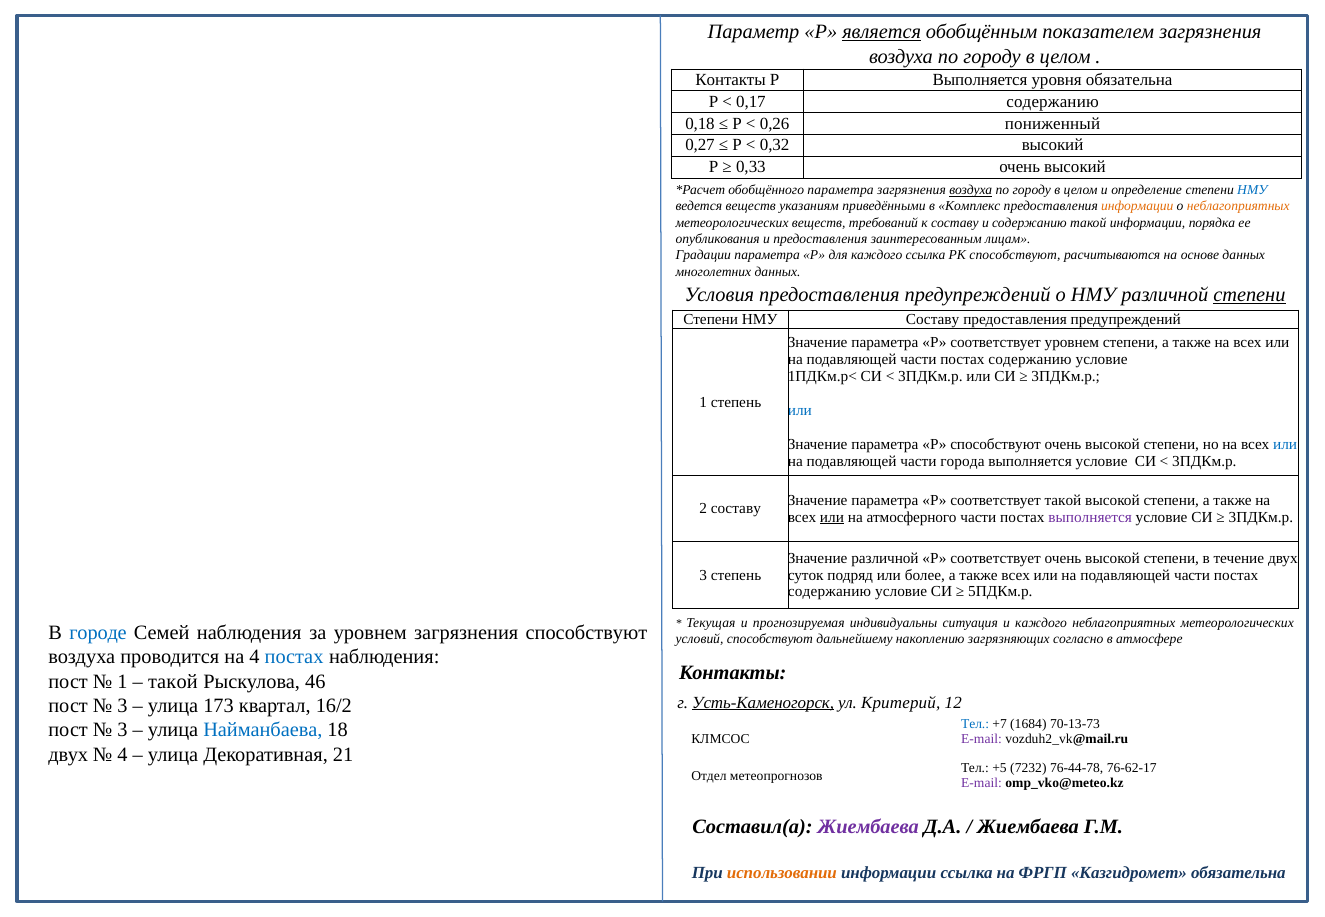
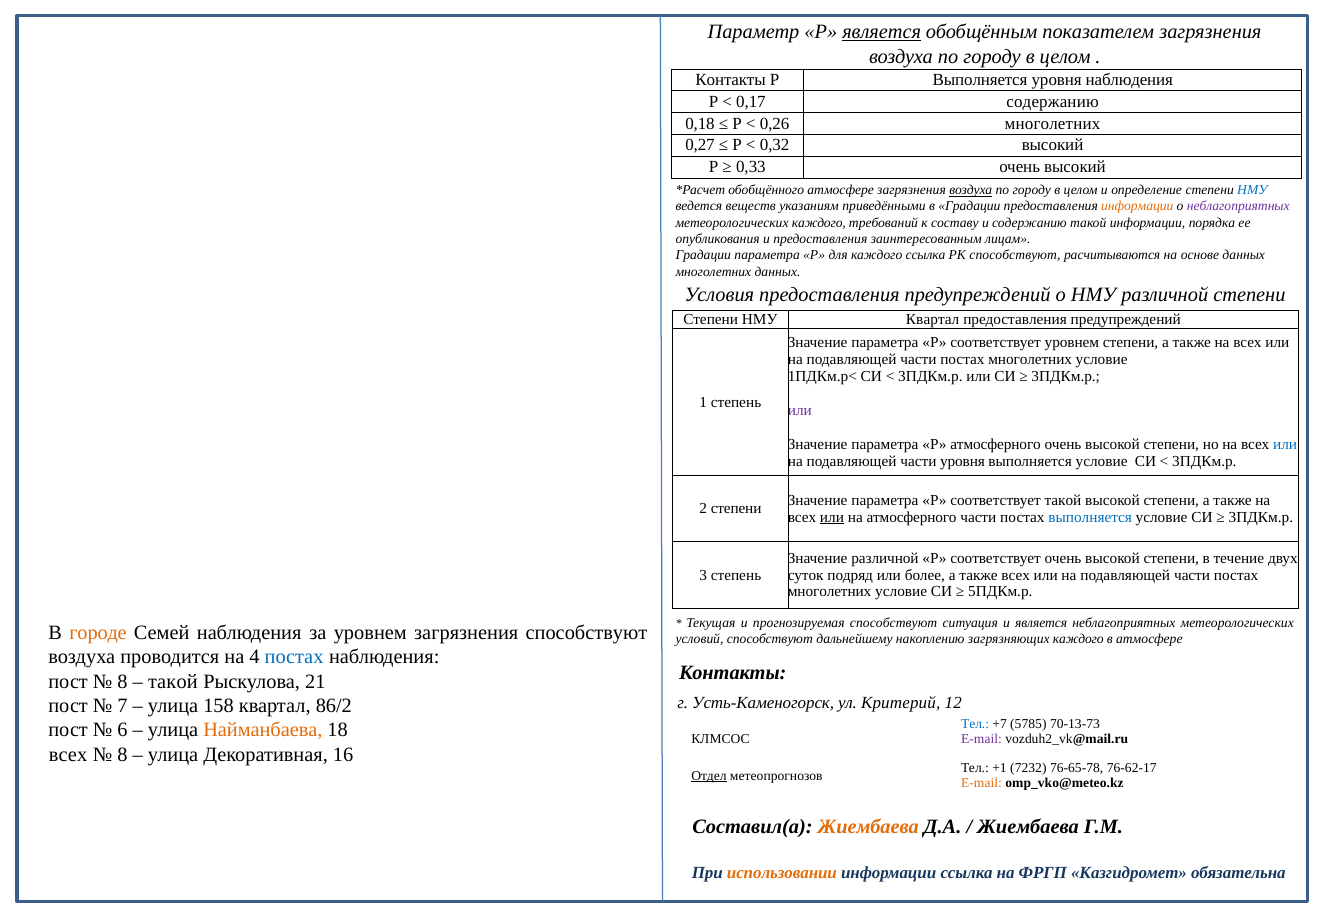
уровня обязательна: обязательна -> наблюдения
0,26 пониженный: пониженный -> многолетних
обобщённого параметра: параметра -> атмосфере
в Комплекс: Комплекс -> Градации
неблагоприятных at (1238, 207) colour: orange -> purple
метеорологических веществ: веществ -> каждого
степени at (1249, 295) underline: present -> none
НМУ Составу: Составу -> Квартал
содержанию at (1030, 360): содержанию -> многолетних
или at (800, 411) colour: blue -> purple
Р способствуют: способствуют -> атмосферного
части города: города -> уровня
2 составу: составу -> степени
выполняется at (1090, 517) colour: purple -> blue
содержанию at (830, 592): содержанию -> многолетних
прогнозируемая индивидуальны: индивидуальны -> способствуют
и каждого: каждого -> является
городе colour: blue -> orange
загрязняющих согласно: согласно -> каждого
1 at (123, 682): 1 -> 8
46: 46 -> 21
Усть-Каменогорск underline: present -> none
3 at (123, 706): 3 -> 7
173: 173 -> 158
16/2: 16/2 -> 86/2
1684: 1684 -> 5785
3 at (123, 730): 3 -> 6
Найманбаева colour: blue -> orange
двух at (68, 755): двух -> всех
4 at (123, 755): 4 -> 8
21: 21 -> 16
+5: +5 -> +1
76-44-78: 76-44-78 -> 76-65-78
Отдел underline: none -> present
E-mail at (982, 784) colour: purple -> orange
Жиембаева at (868, 827) colour: purple -> orange
